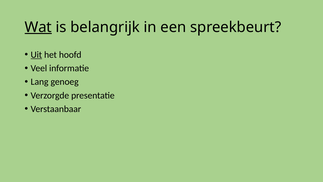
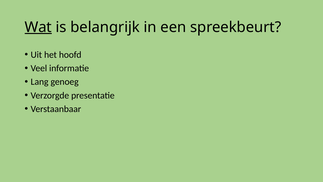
Uit underline: present -> none
